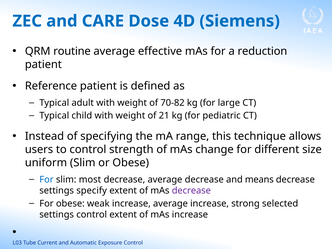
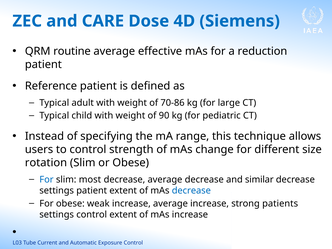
70-82: 70-82 -> 70-86
21: 21 -> 90
uniform: uniform -> rotation
means: means -> similar
settings specify: specify -> patient
decrease at (191, 191) colour: purple -> blue
selected: selected -> patients
